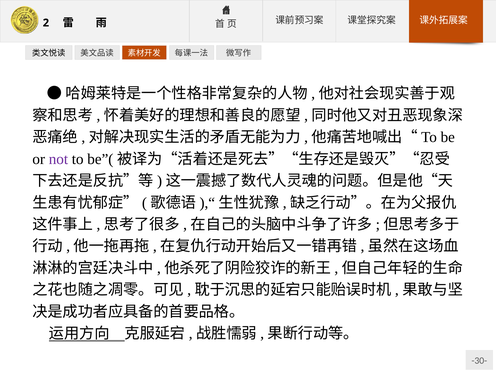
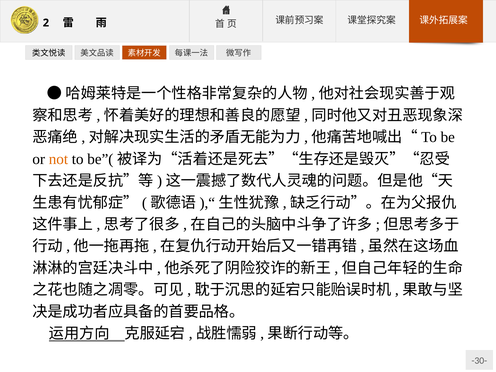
not colour: purple -> orange
